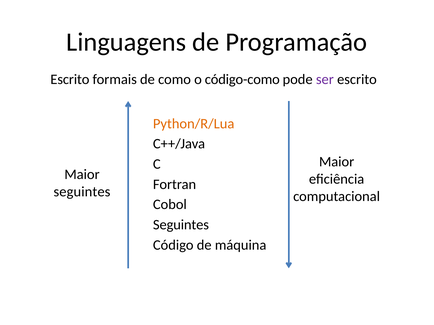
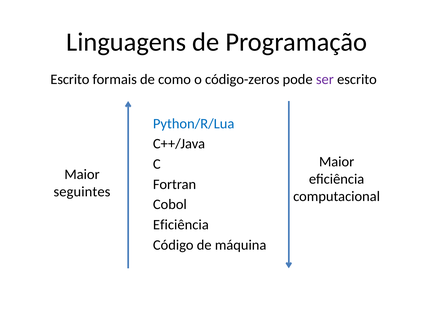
código-como: código-como -> código-zeros
Python/R/Lua colour: orange -> blue
Seguintes at (181, 225): Seguintes -> Eficiência
